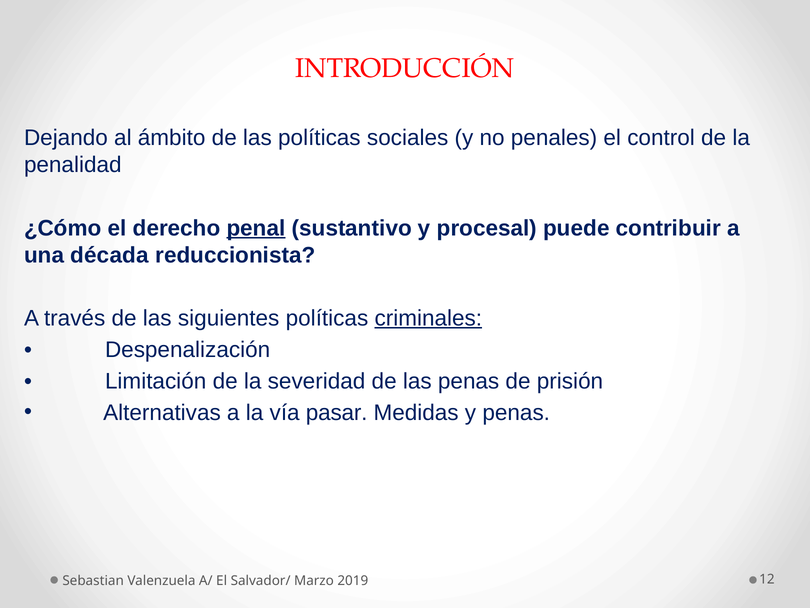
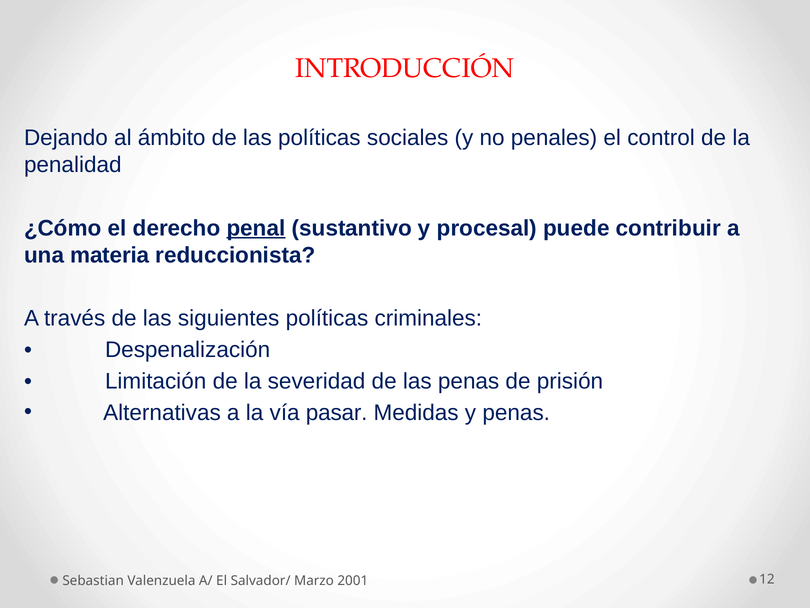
década: década -> materia
criminales underline: present -> none
2019: 2019 -> 2001
